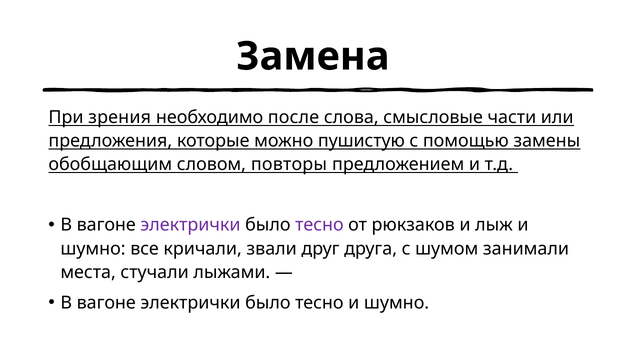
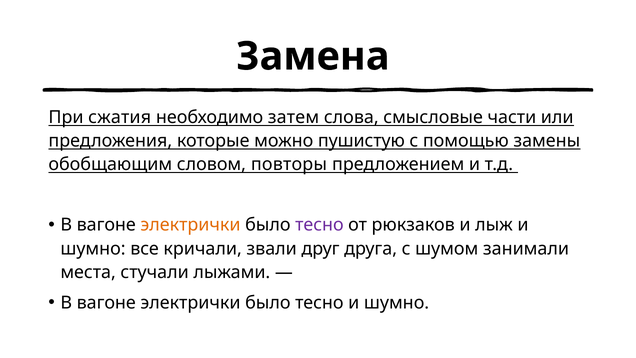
зрения: зрения -> сжатия
после: после -> затем
электрички at (191, 225) colour: purple -> orange
